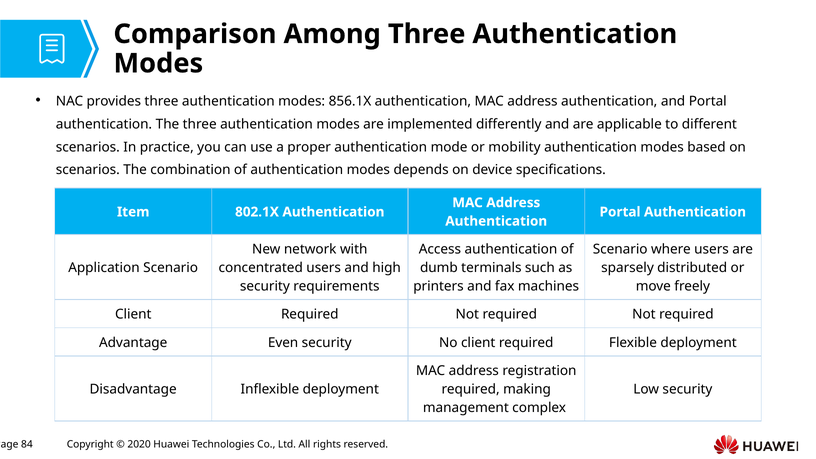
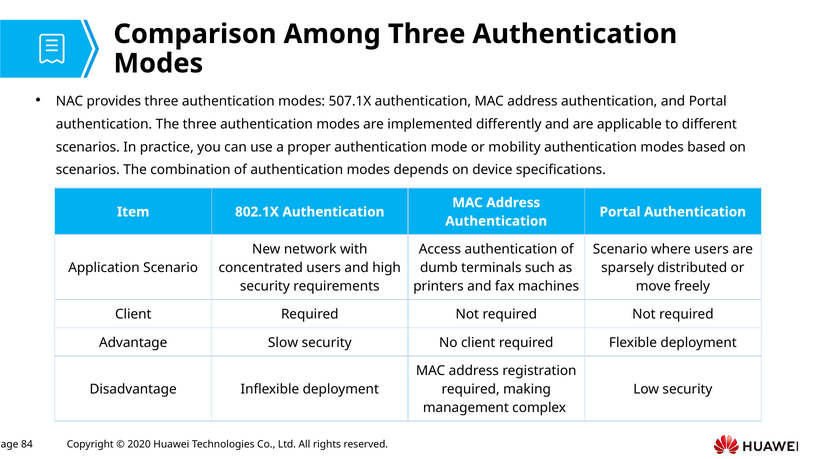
856.1X: 856.1X -> 507.1X
Even: Even -> Slow
